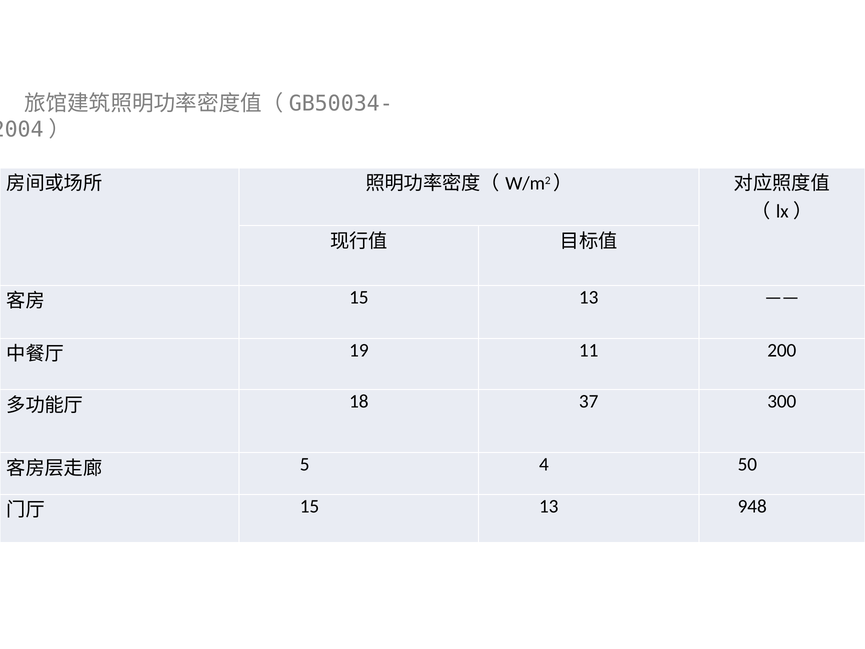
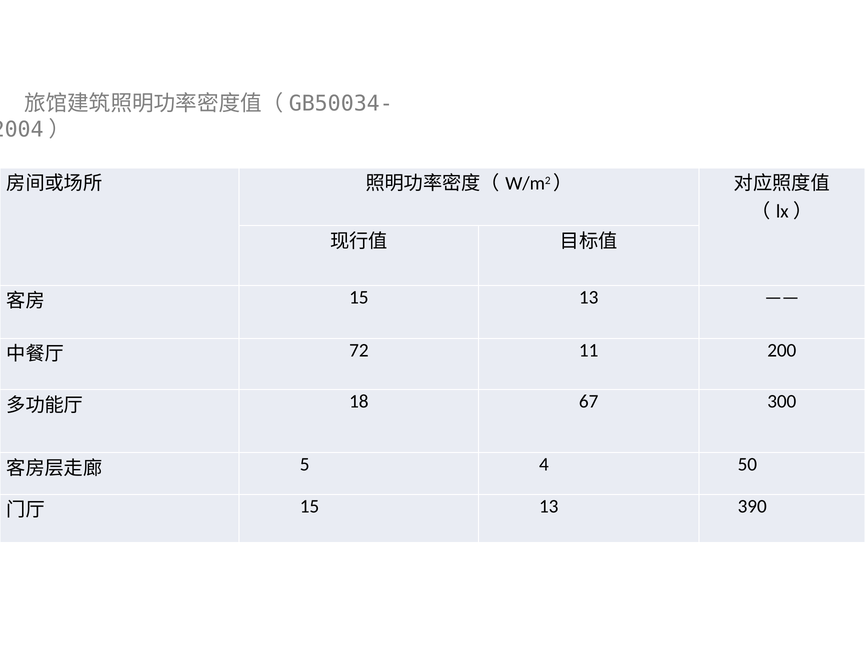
19: 19 -> 72
37: 37 -> 67
948: 948 -> 390
